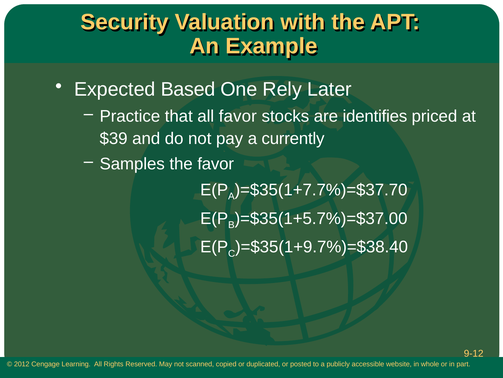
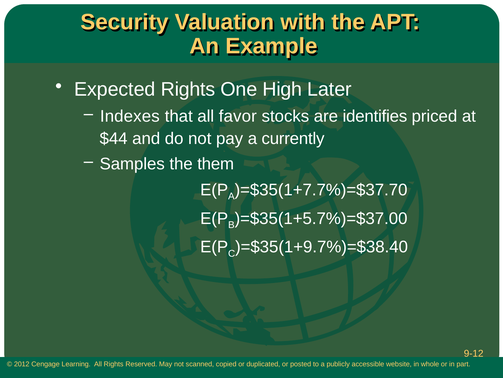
Expected Based: Based -> Rights
Rely: Rely -> High
Practice: Practice -> Indexes
$39: $39 -> $44
the favor: favor -> them
